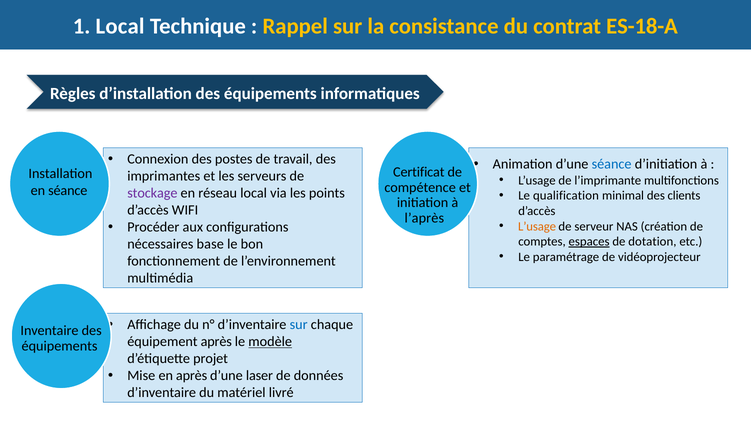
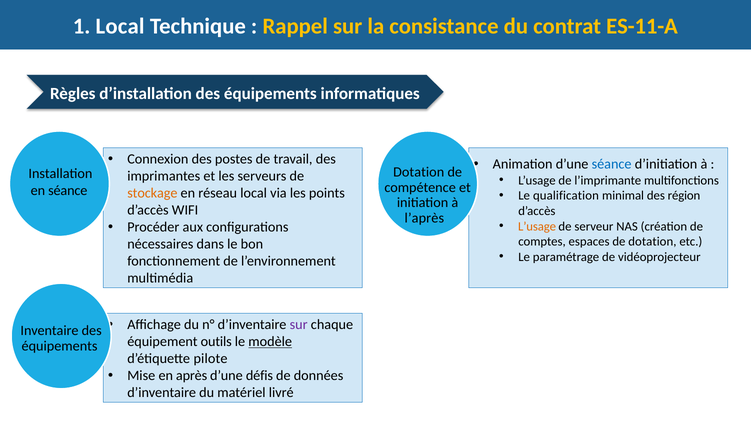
ES-18-A: ES-18-A -> ES-11-A
Certificat at (419, 172): Certificat -> Dotation
stockage colour: purple -> orange
clients: clients -> région
espaces underline: present -> none
base: base -> dans
sur at (299, 325) colour: blue -> purple
équipement après: après -> outils
projet: projet -> pilote
laser: laser -> défis
